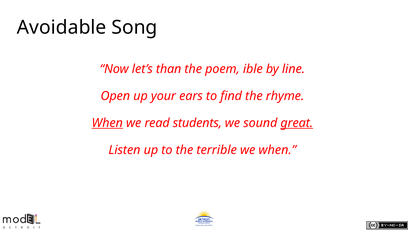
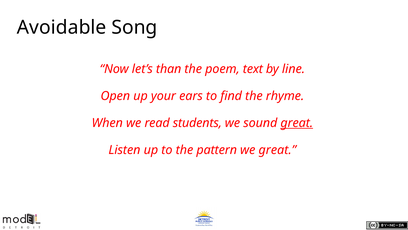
ible: ible -> text
When at (107, 123) underline: present -> none
terrible: terrible -> pattern
we when: when -> great
